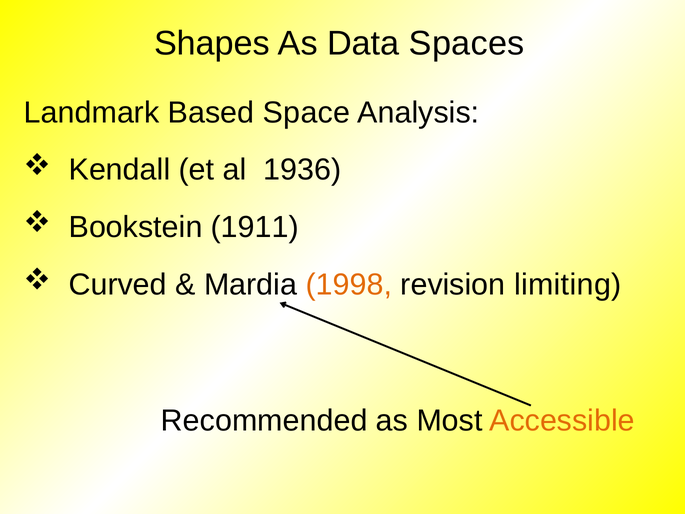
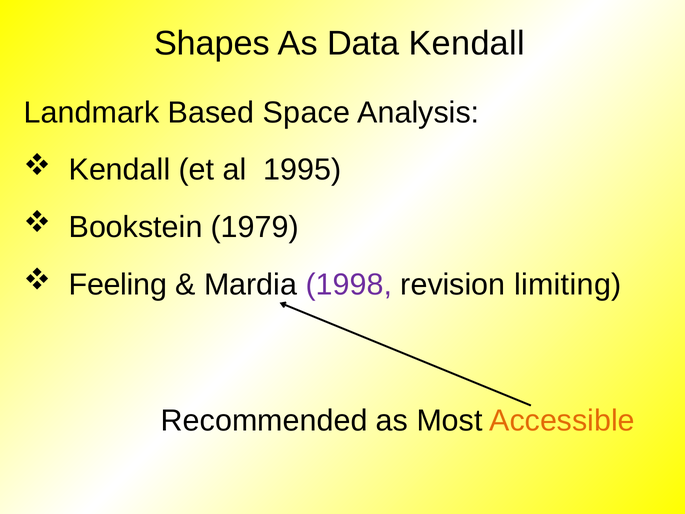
Data Spaces: Spaces -> Kendall
1936: 1936 -> 1995
1911: 1911 -> 1979
Curved: Curved -> Feeling
1998 colour: orange -> purple
